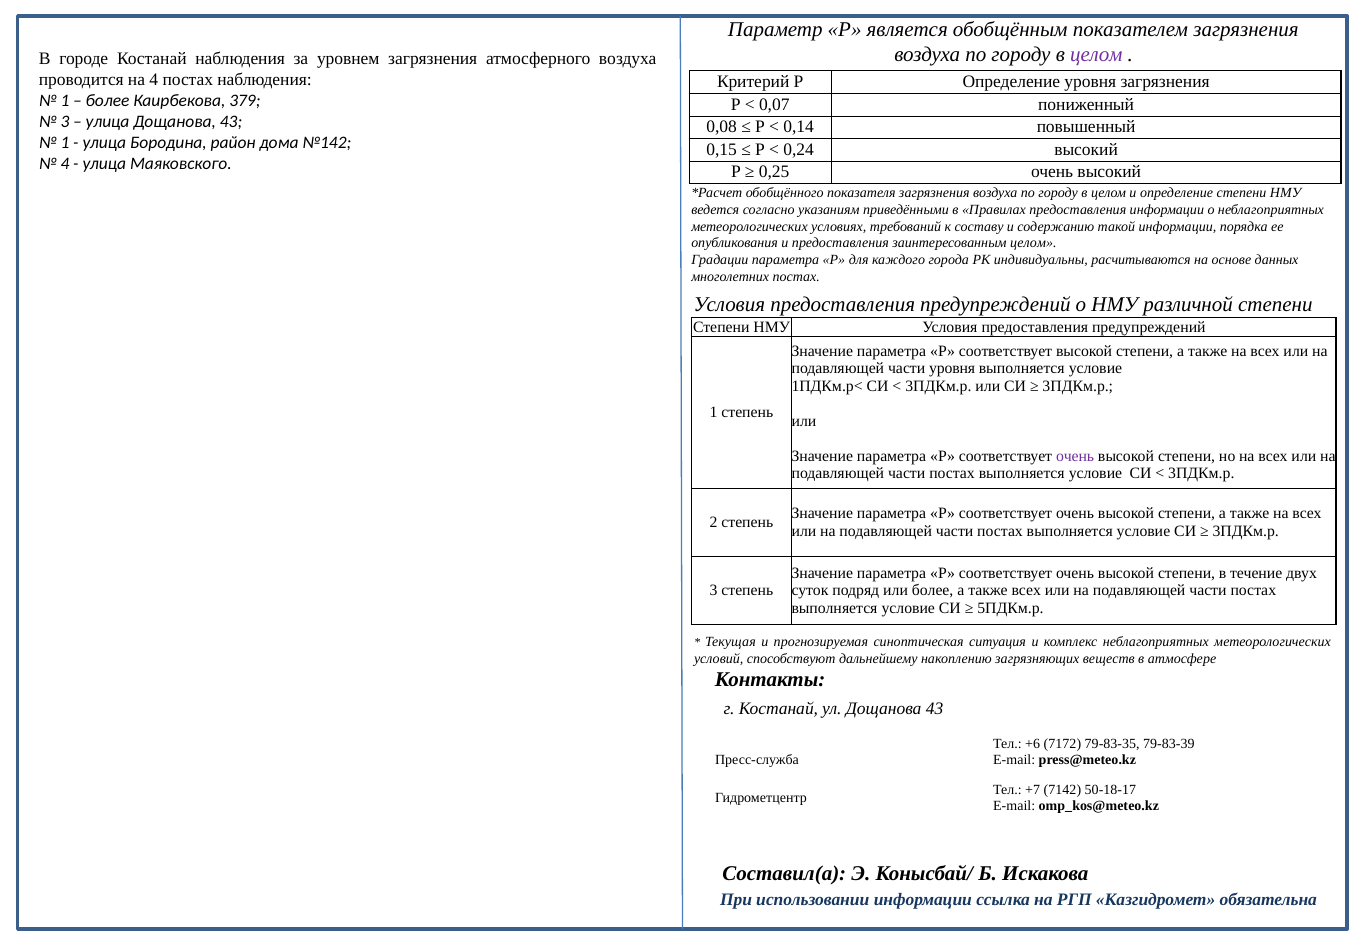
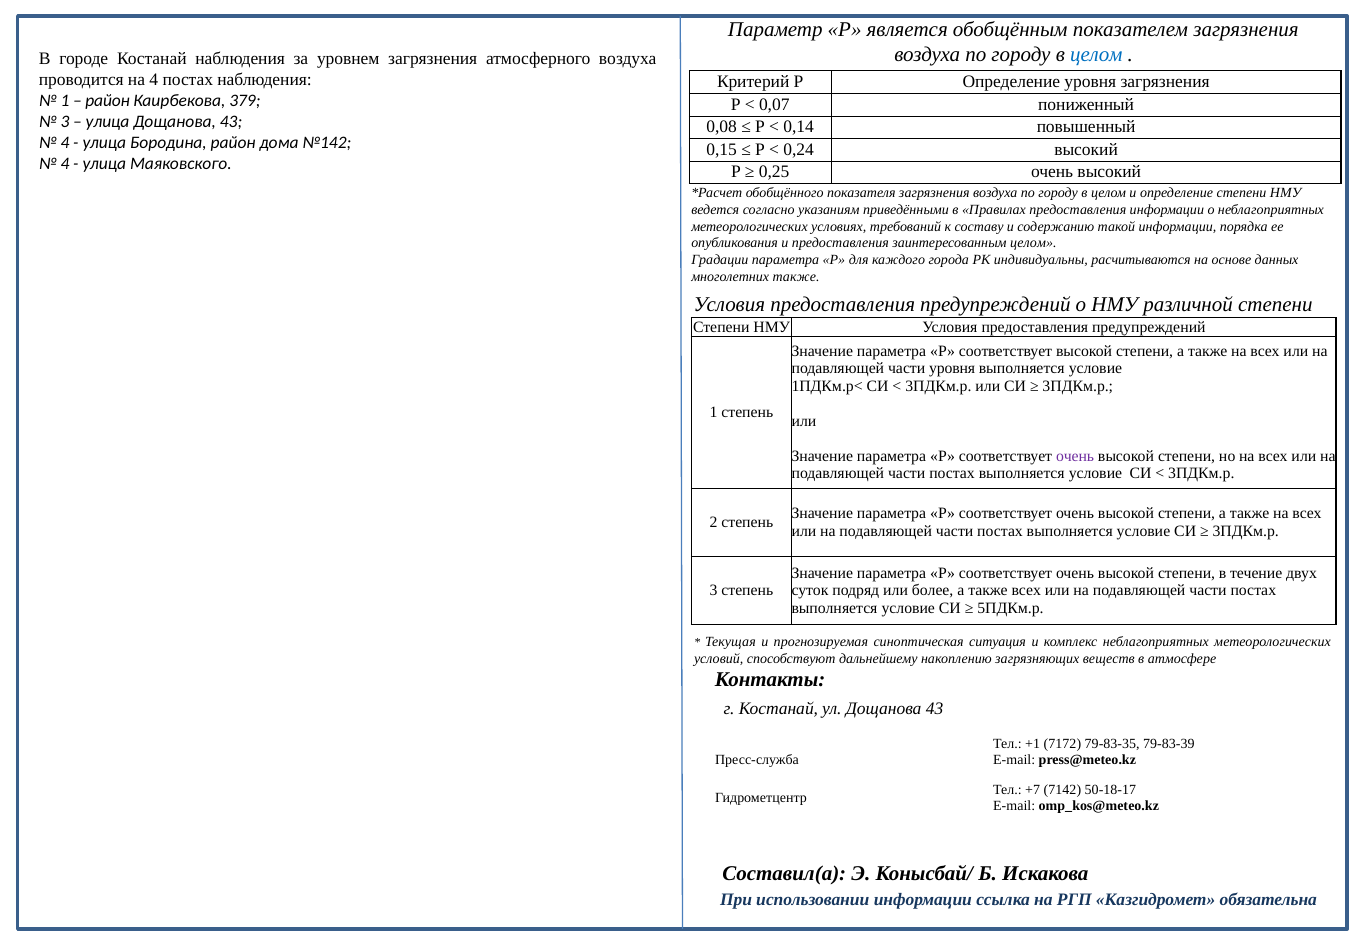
целом at (1096, 55) colour: purple -> blue
более at (108, 101): более -> район
1 at (65, 143): 1 -> 4
многолетних постах: постах -> также
+6: +6 -> +1
